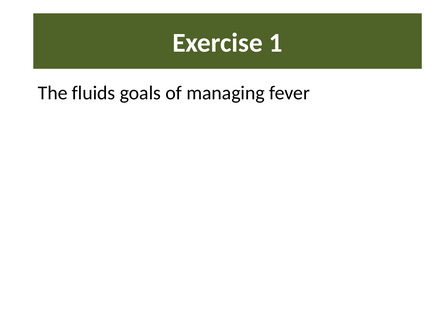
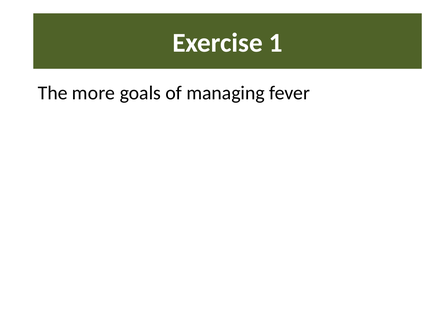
fluids: fluids -> more
